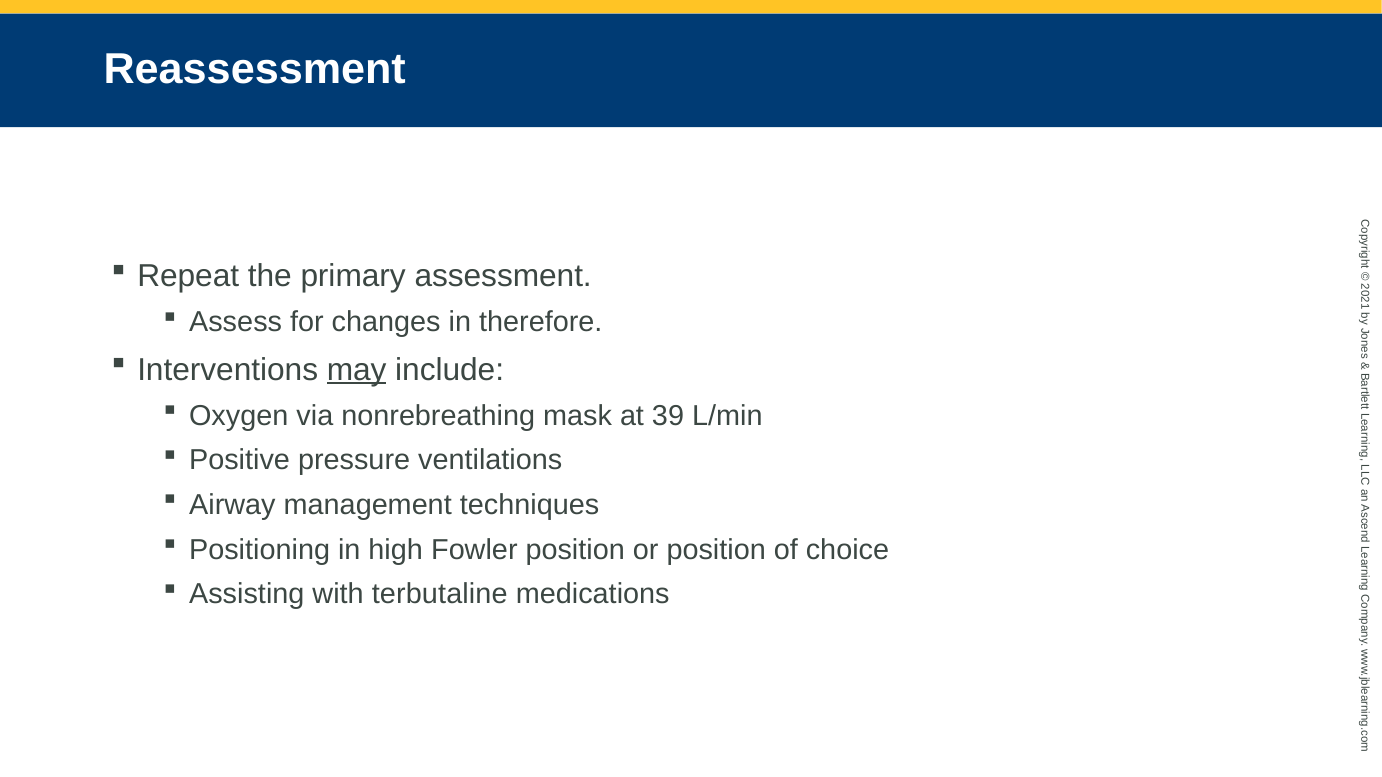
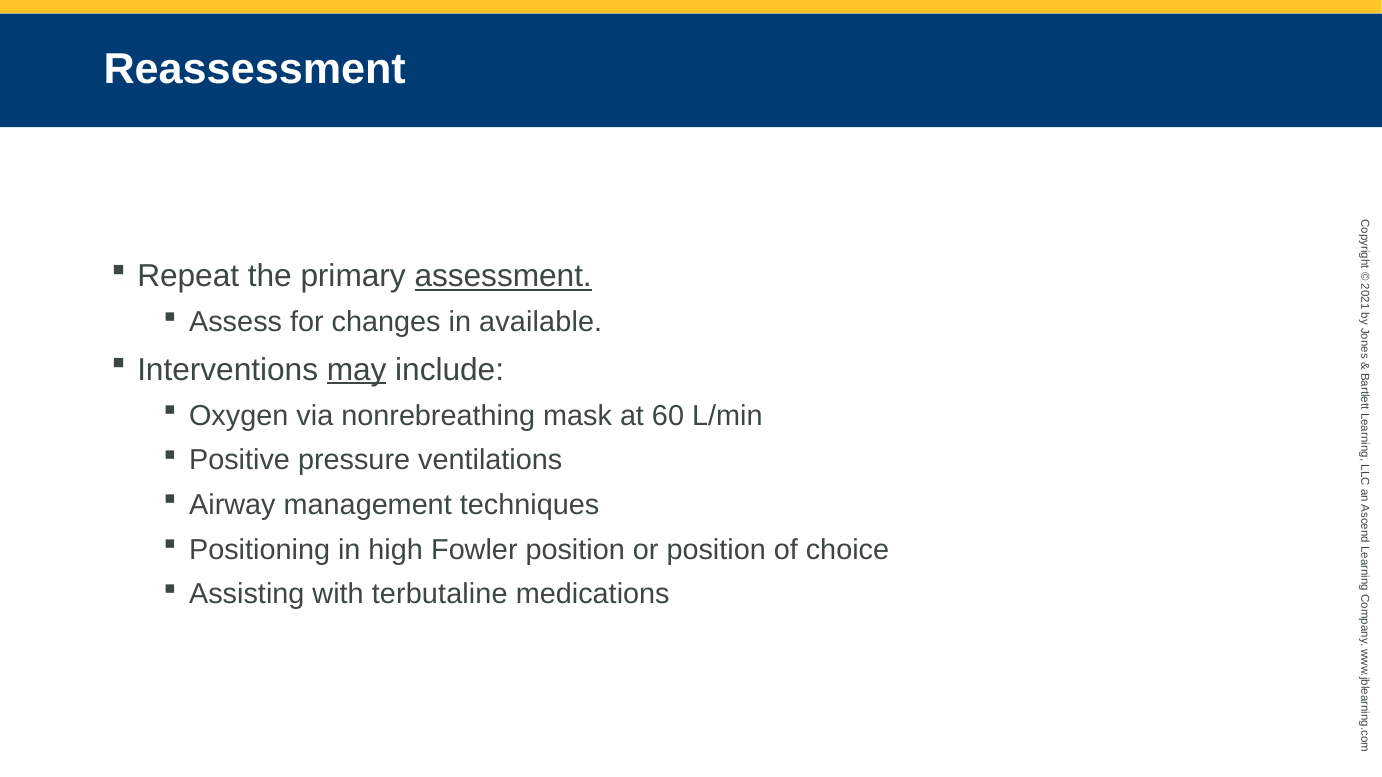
assessment underline: none -> present
therefore: therefore -> available
39: 39 -> 60
